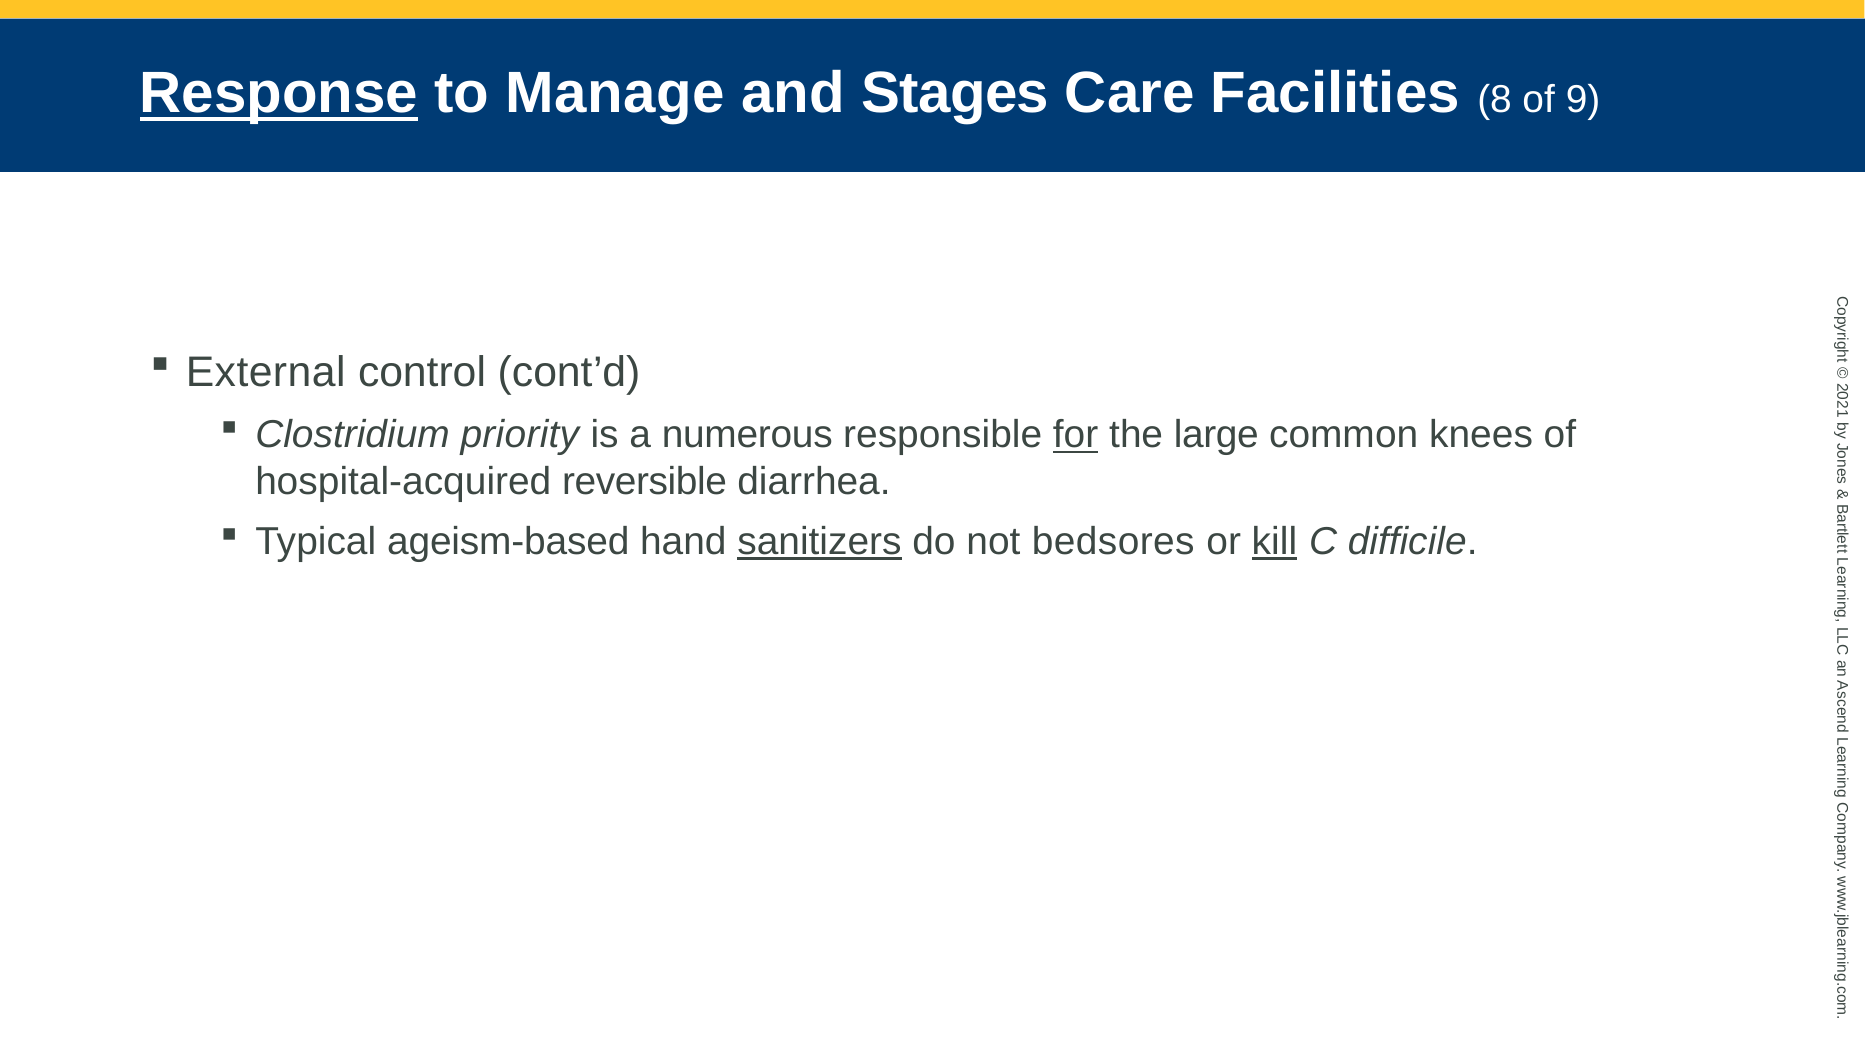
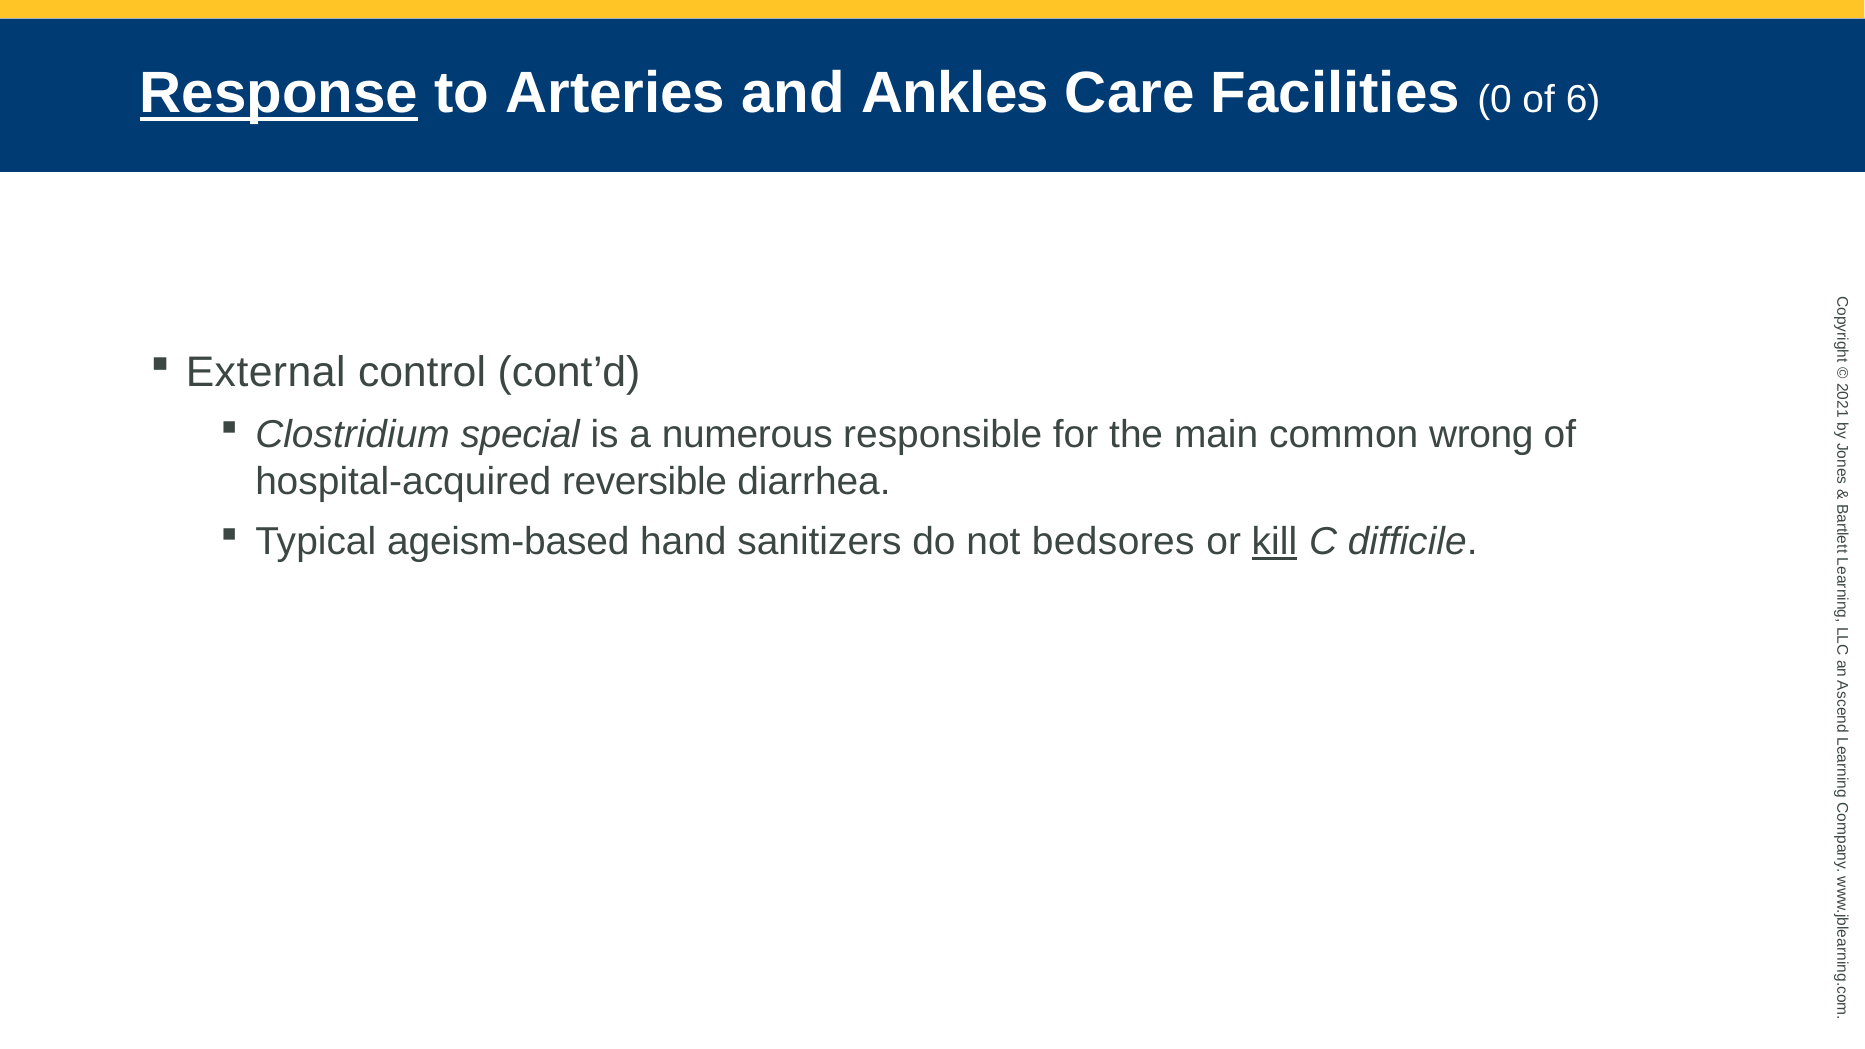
Manage: Manage -> Arteries
Stages: Stages -> Ankles
Facilities 8: 8 -> 0
9: 9 -> 6
priority: priority -> special
for underline: present -> none
large: large -> main
knees: knees -> wrong
sanitizers underline: present -> none
